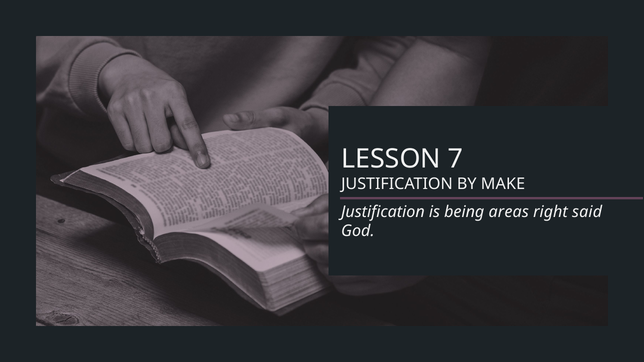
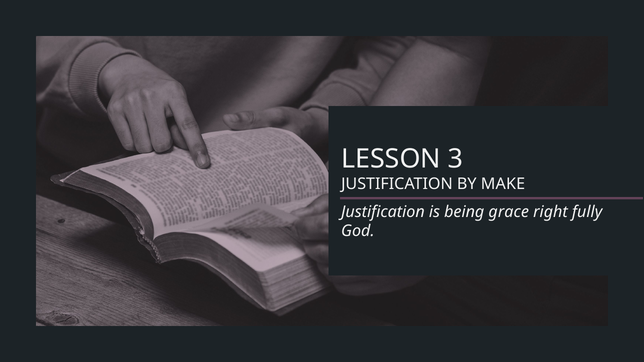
7: 7 -> 3
areas: areas -> grace
said: said -> fully
